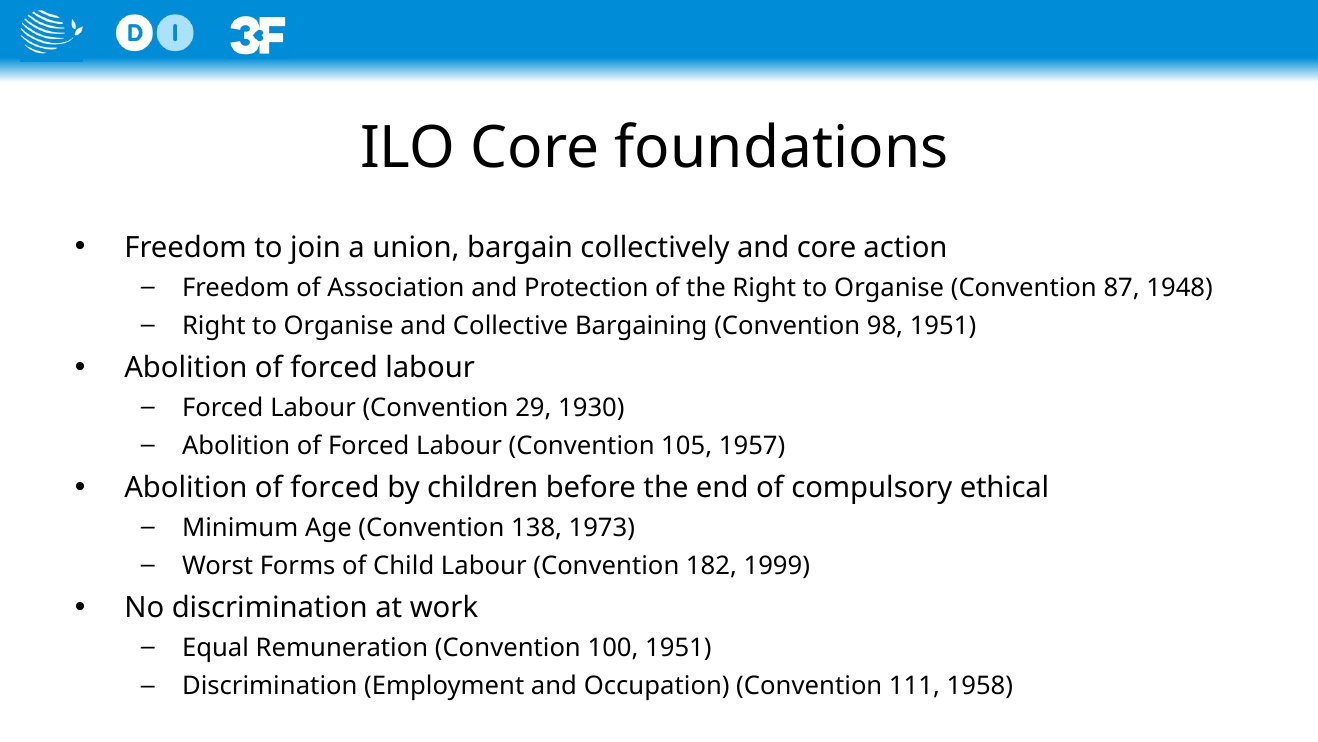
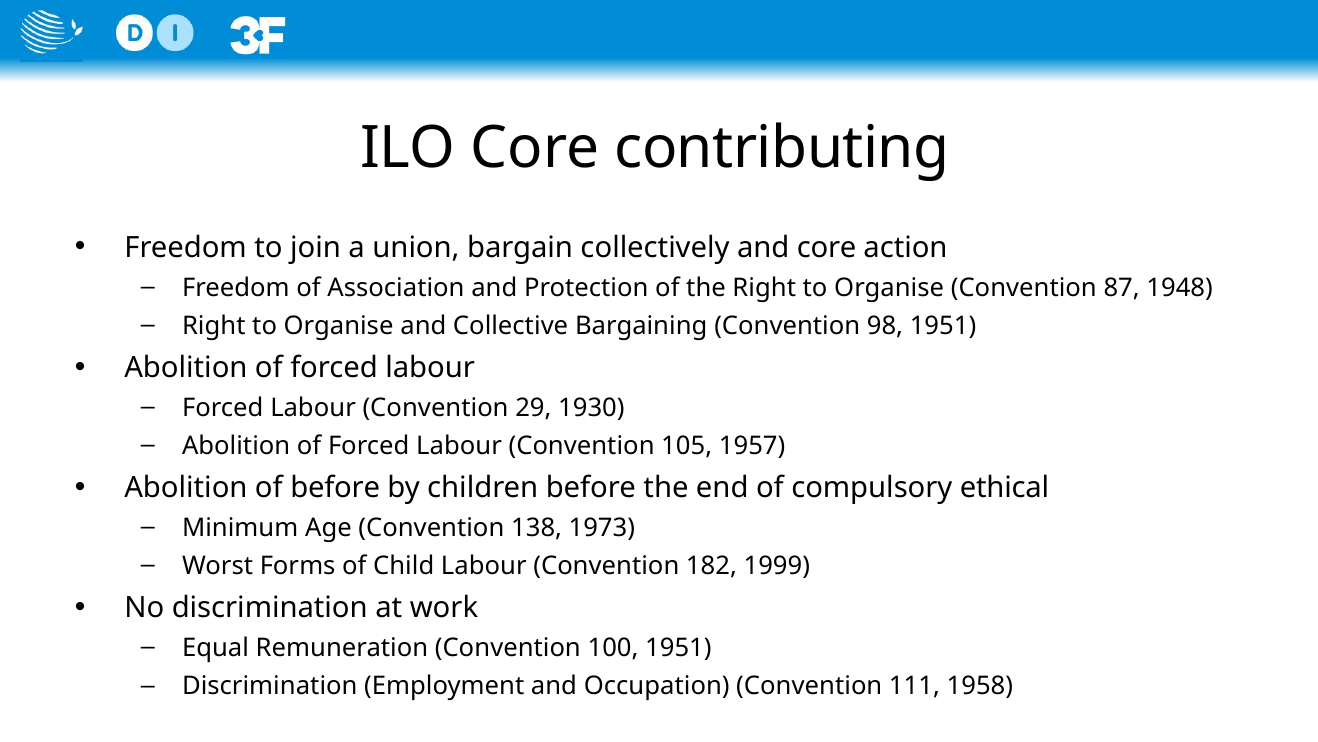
foundations: foundations -> contributing
forced at (335, 488): forced -> before
